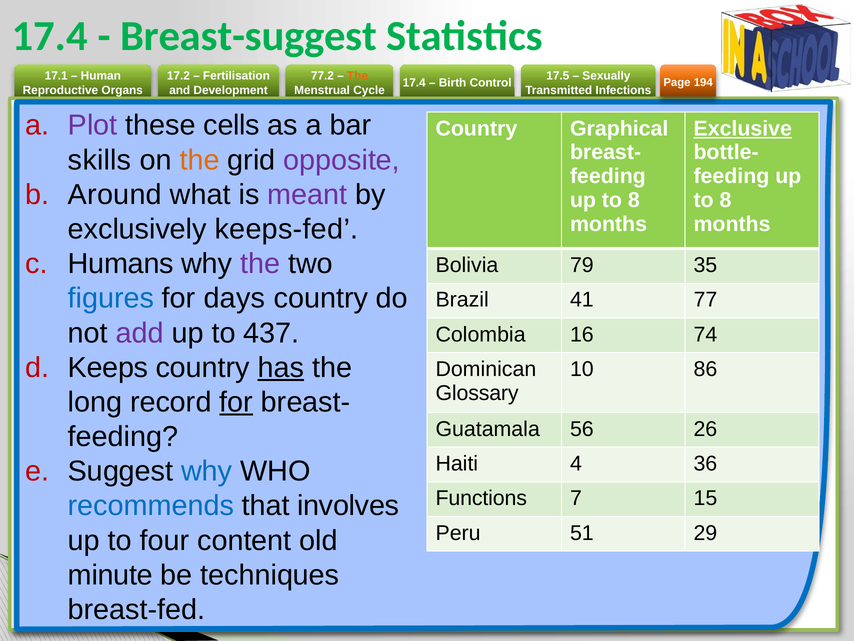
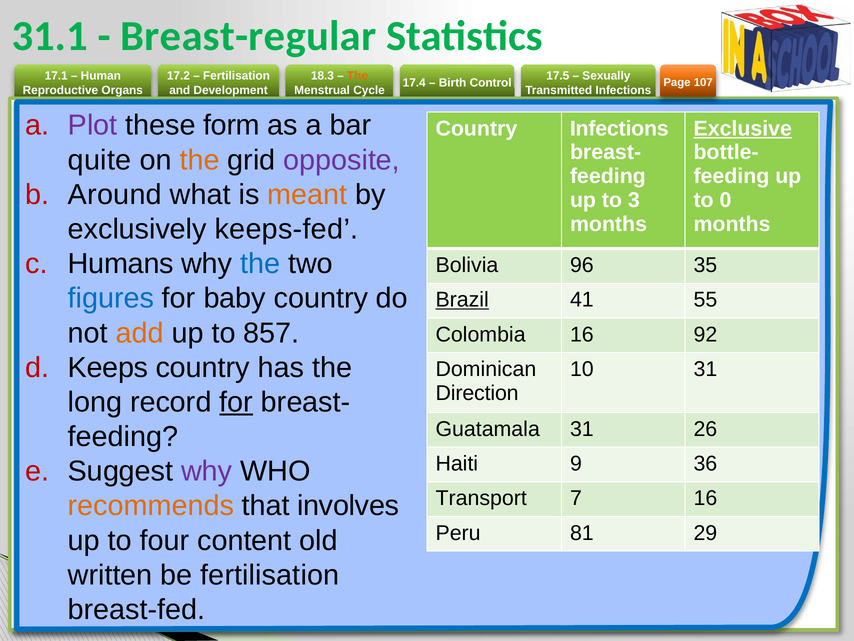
17.4 at (50, 36): 17.4 -> 31.1
Breast-suggest: Breast-suggest -> Breast-regular
77.2: 77.2 -> 18.3
194: 194 -> 107
cells: cells -> form
Country Graphical: Graphical -> Infections
skills: skills -> quite
meant colour: purple -> orange
8 at (634, 200): 8 -> 3
8 at (725, 200): 8 -> 0
the at (260, 264) colour: purple -> blue
79: 79 -> 96
days: days -> baby
Brazil underline: none -> present
77: 77 -> 55
add colour: purple -> orange
437: 437 -> 857
74: 74 -> 92
has underline: present -> none
10 86: 86 -> 31
Glossary: Glossary -> Direction
Guatamala 56: 56 -> 31
4: 4 -> 9
why at (207, 471) colour: blue -> purple
Functions: Functions -> Transport
7 15: 15 -> 16
recommends colour: blue -> orange
51: 51 -> 81
minute: minute -> written
be techniques: techniques -> fertilisation
